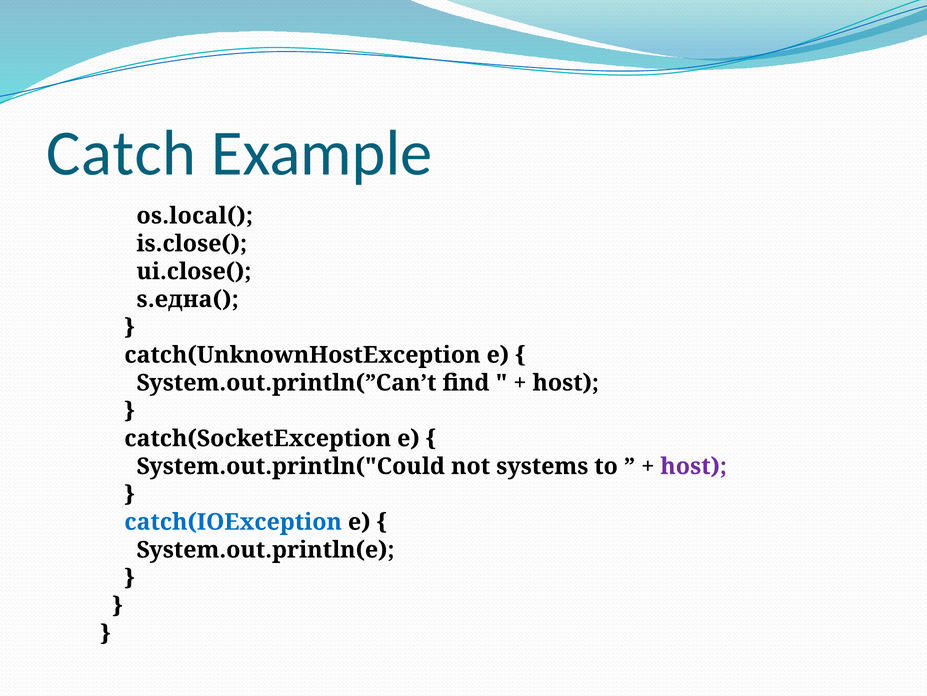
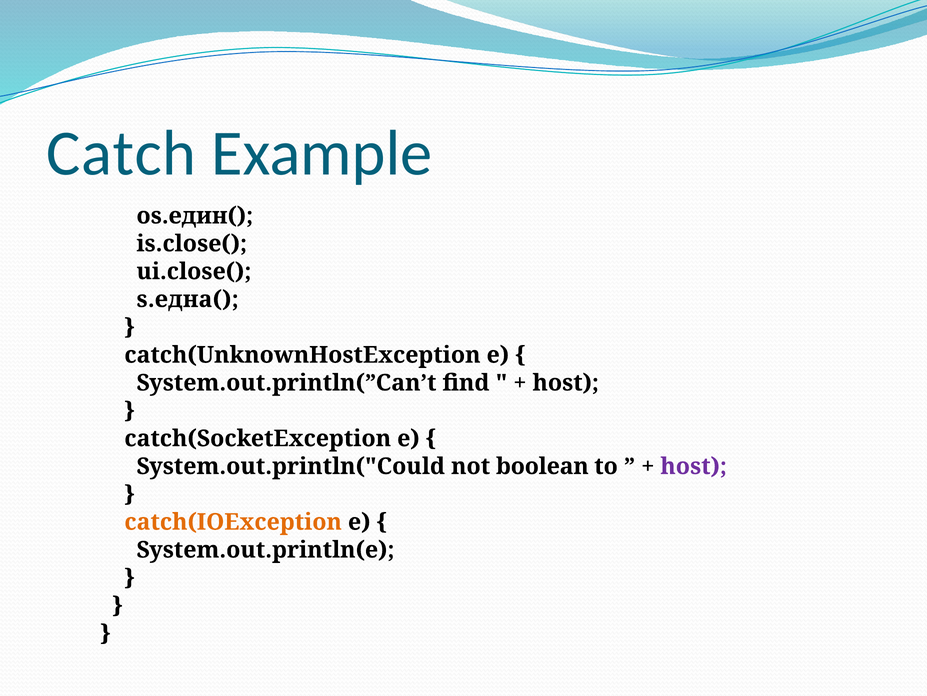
os.local(: os.local( -> os.един(
systems: systems -> boolean
catch(IOException colour: blue -> orange
